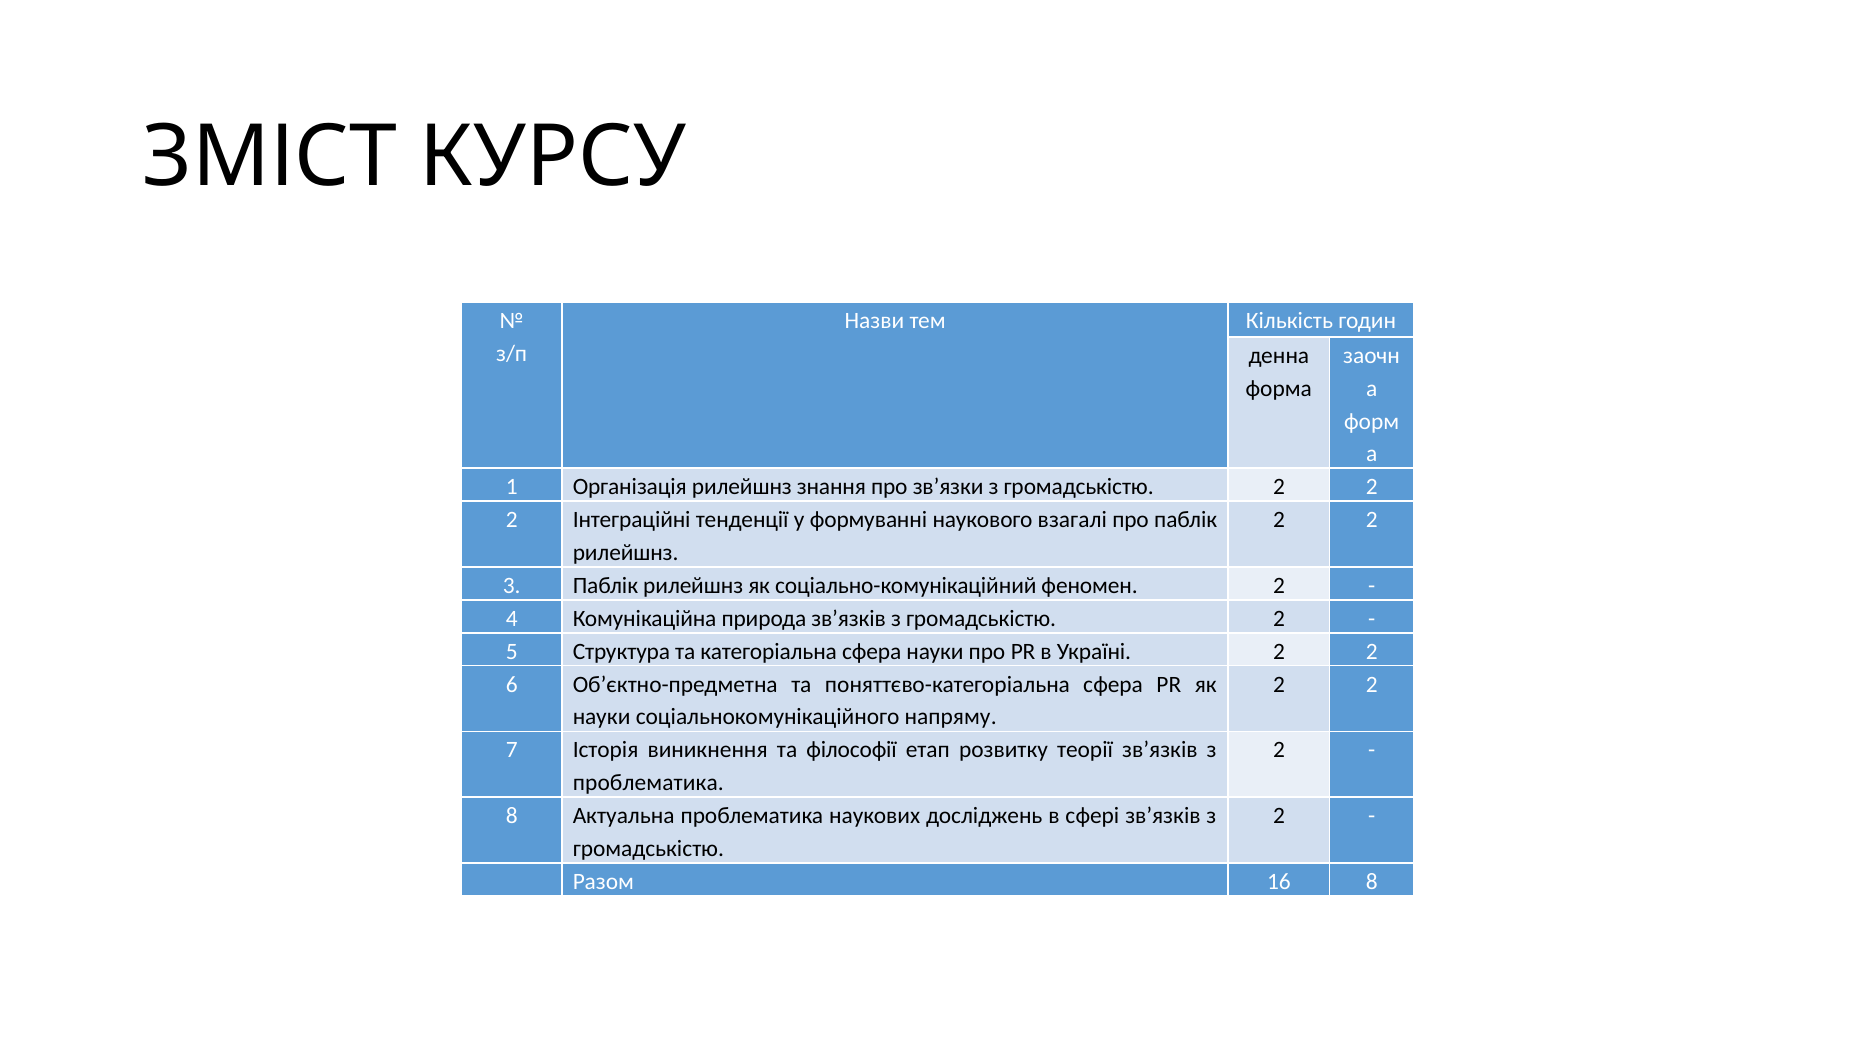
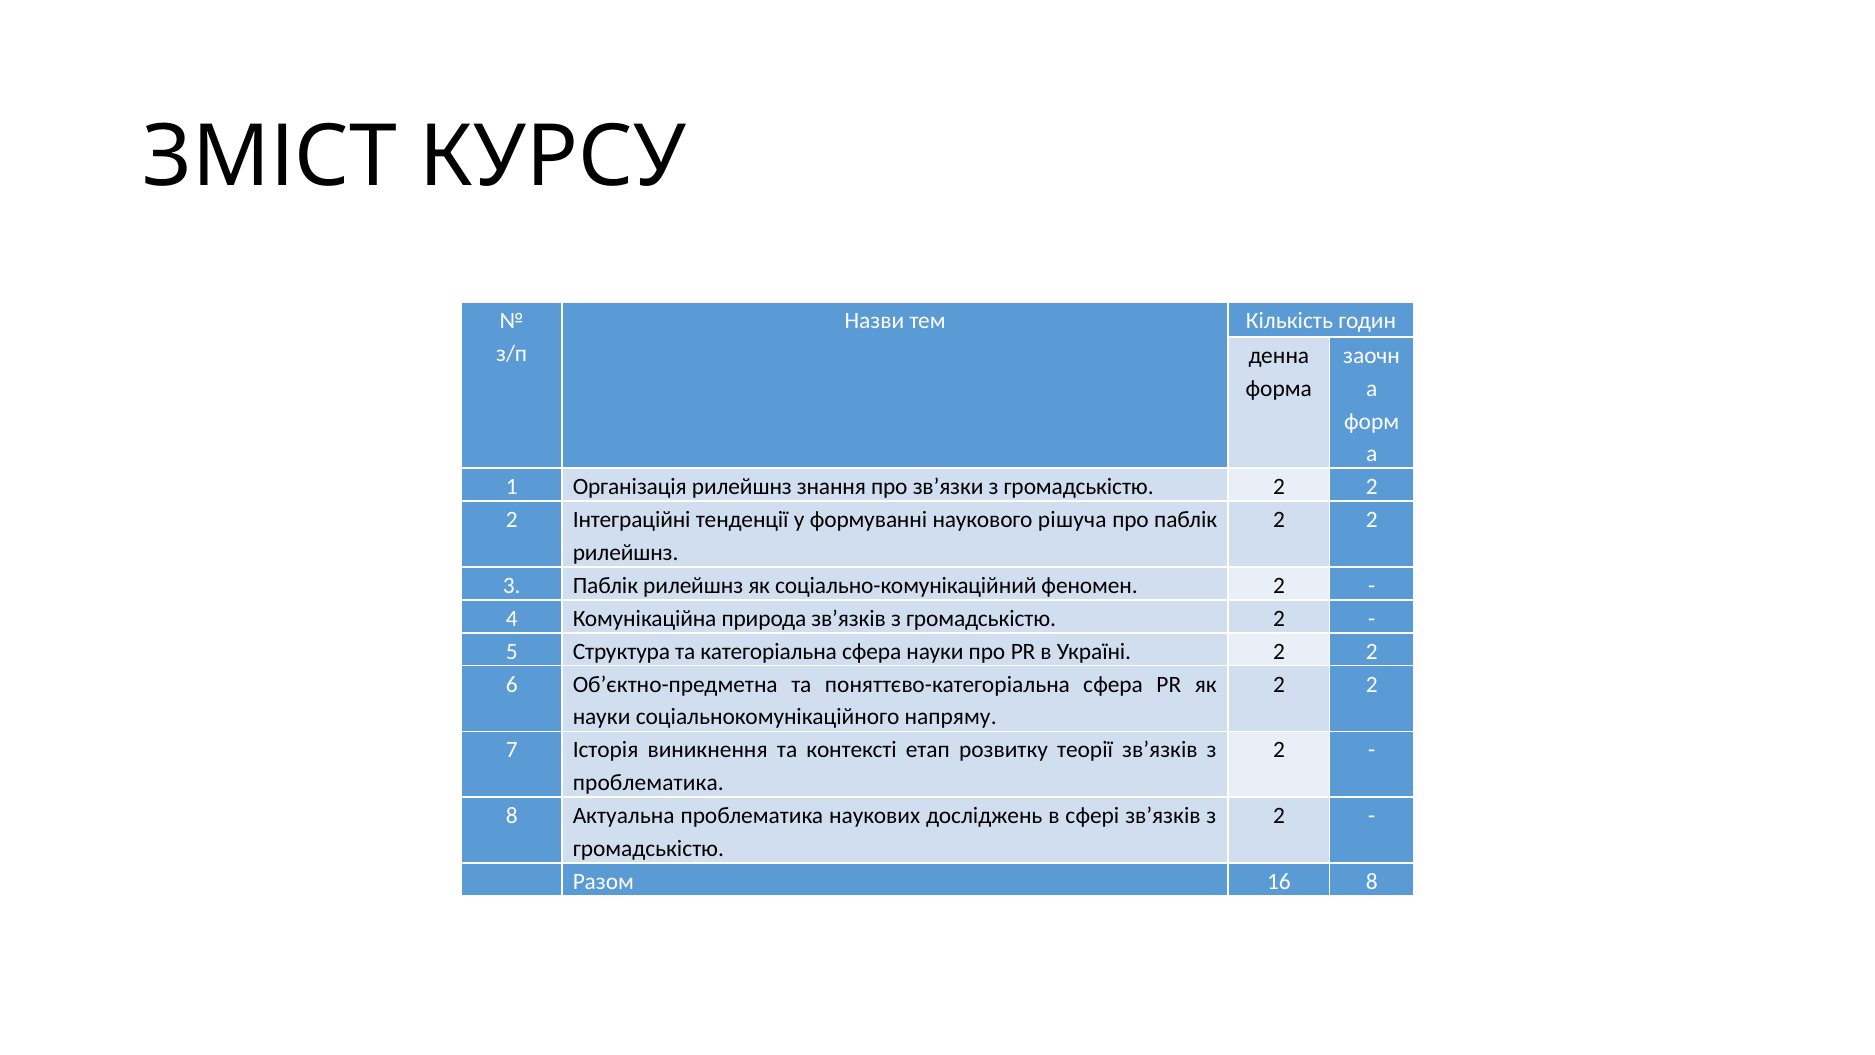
взагалі: взагалі -> рішуча
філософії: філософії -> контексті
